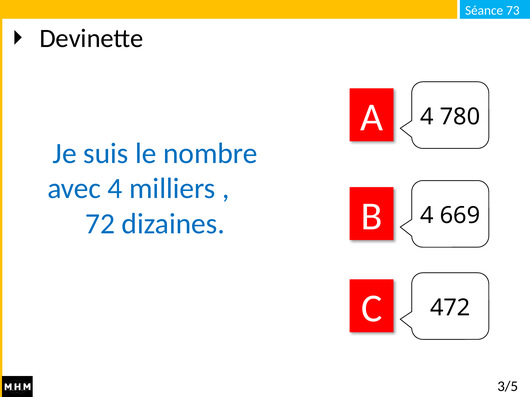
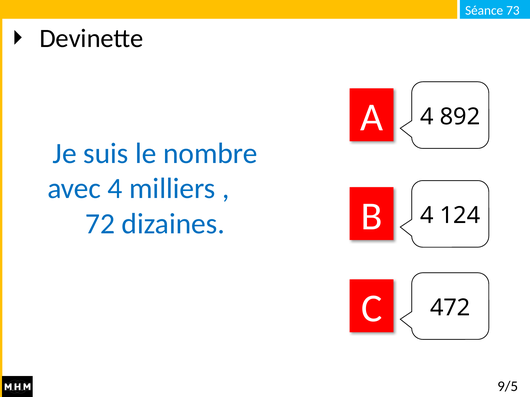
780: 780 -> 892
669: 669 -> 124
3/5: 3/5 -> 9/5
